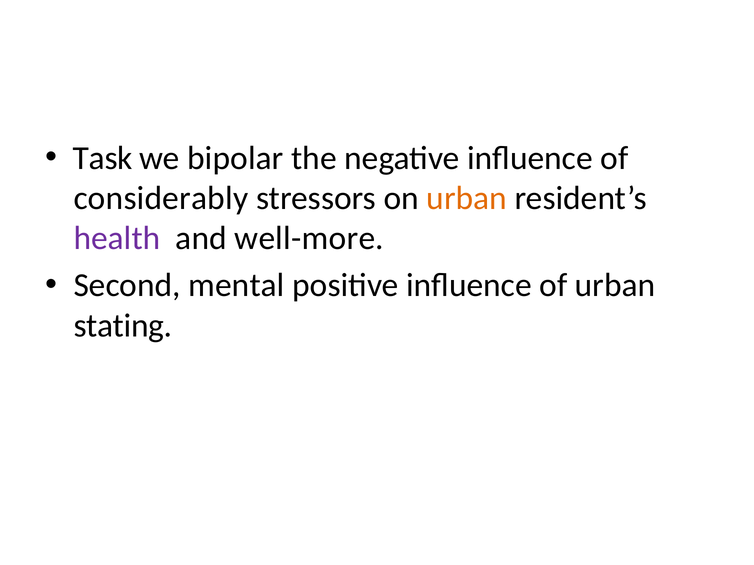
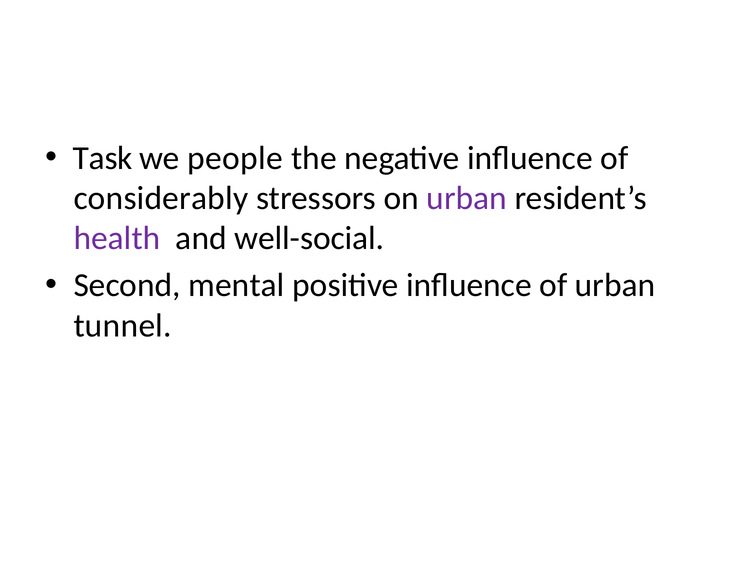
bipolar: bipolar -> people
urban at (467, 198) colour: orange -> purple
well-more: well-more -> well-social
stating: stating -> tunnel
